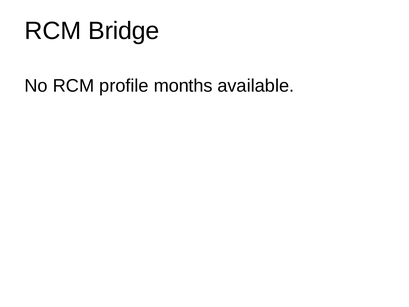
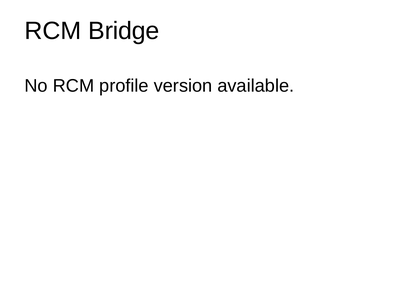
months: months -> version
